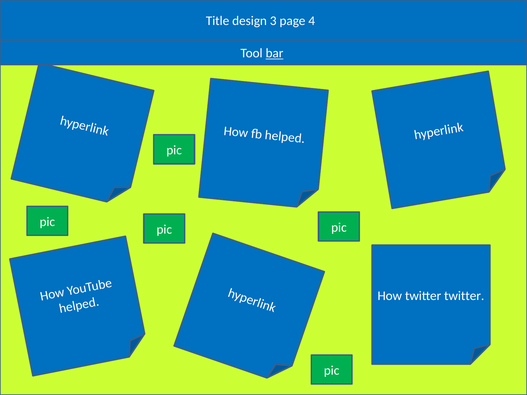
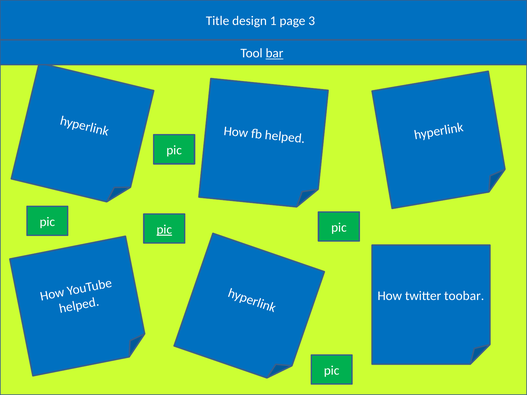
3: 3 -> 1
4: 4 -> 3
pic at (164, 230) underline: none -> present
twitter twitter: twitter -> toobar
